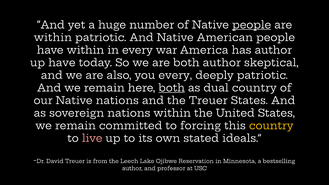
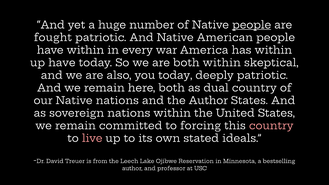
within at (53, 38): within -> fought
has author: author -> within
both author: author -> within
you every: every -> today
both at (172, 88) underline: present -> none
the Treuer: Treuer -> Author
country at (271, 126) colour: yellow -> pink
